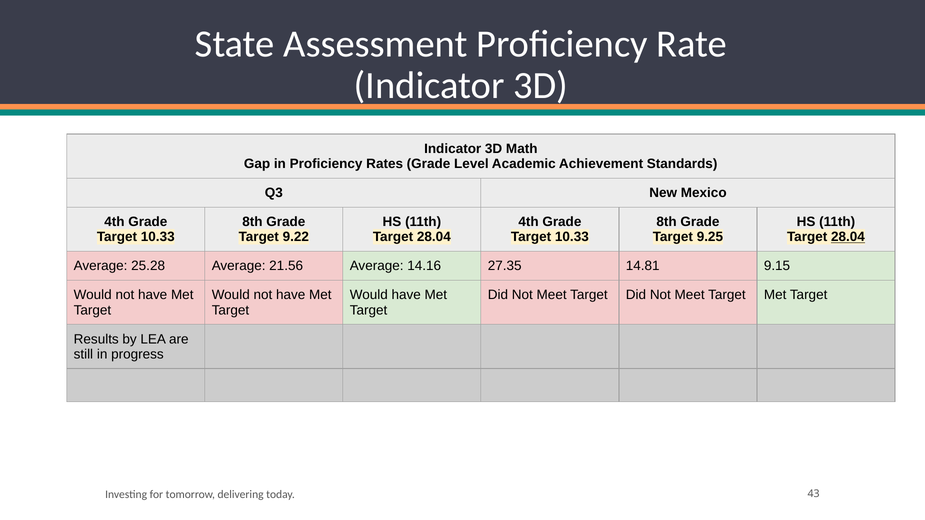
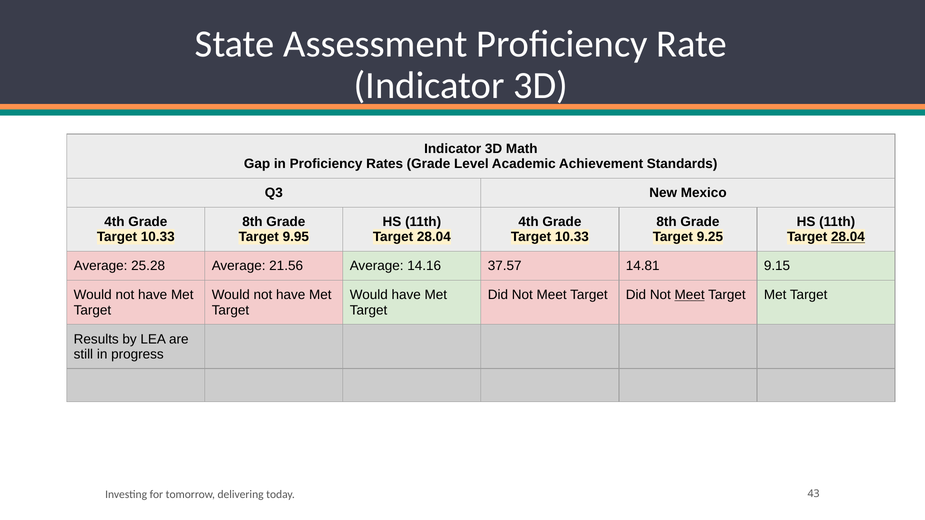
9.22: 9.22 -> 9.95
27.35: 27.35 -> 37.57
Meet at (690, 295) underline: none -> present
